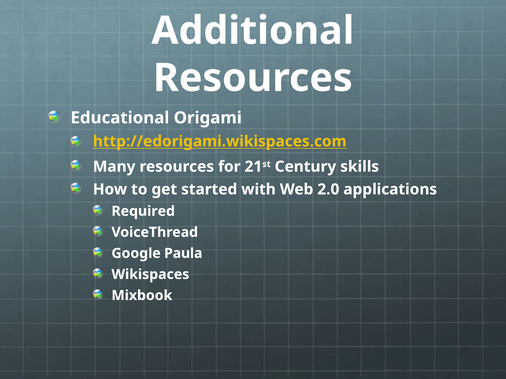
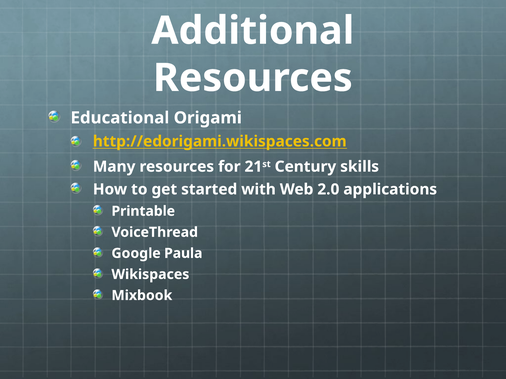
Required: Required -> Printable
